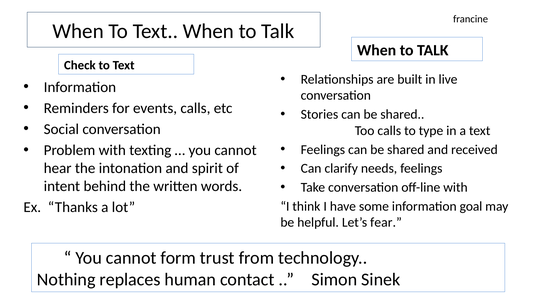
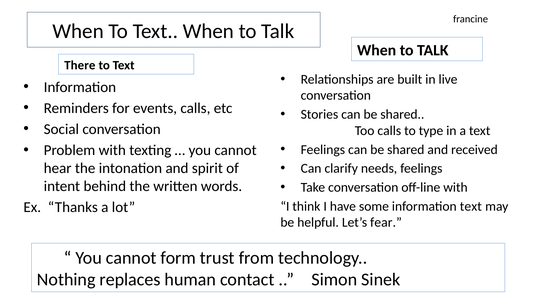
Check: Check -> There
information goal: goal -> text
